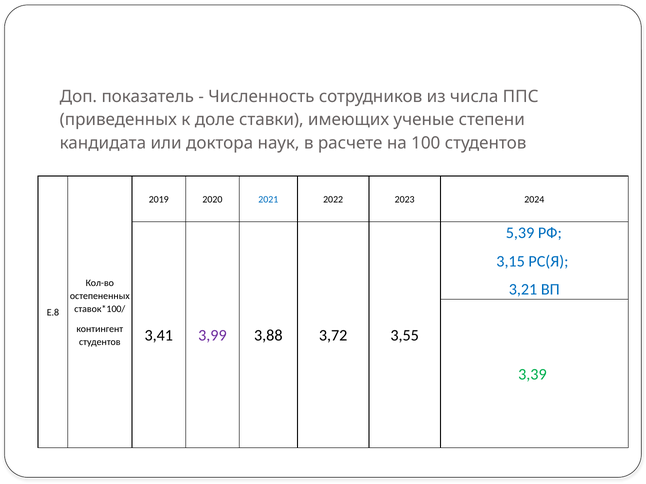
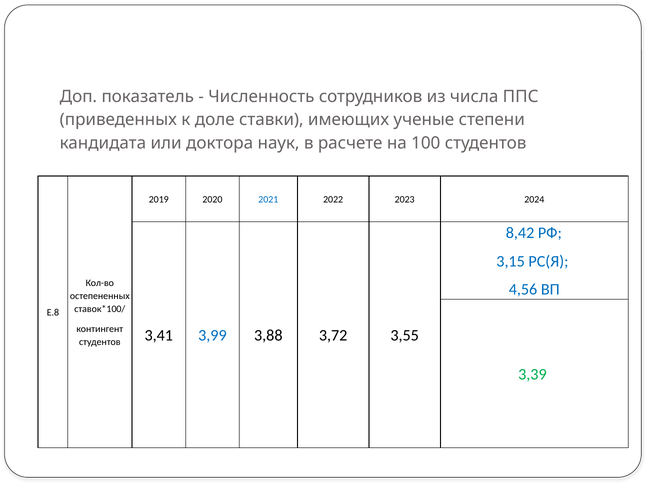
5,39: 5,39 -> 8,42
3,21: 3,21 -> 4,56
3,99 colour: purple -> blue
